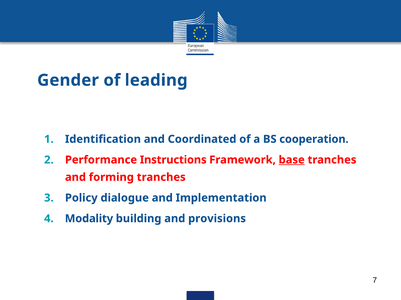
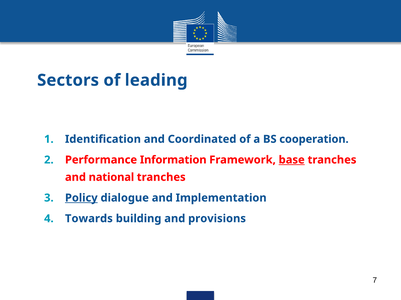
Gender: Gender -> Sectors
Instructions: Instructions -> Information
forming: forming -> national
Policy underline: none -> present
Modality: Modality -> Towards
